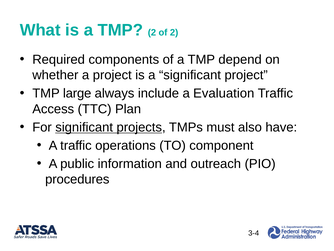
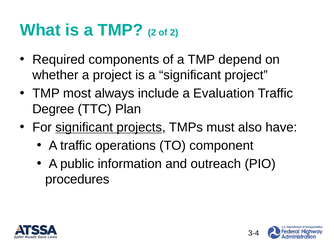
large: large -> most
Access: Access -> Degree
